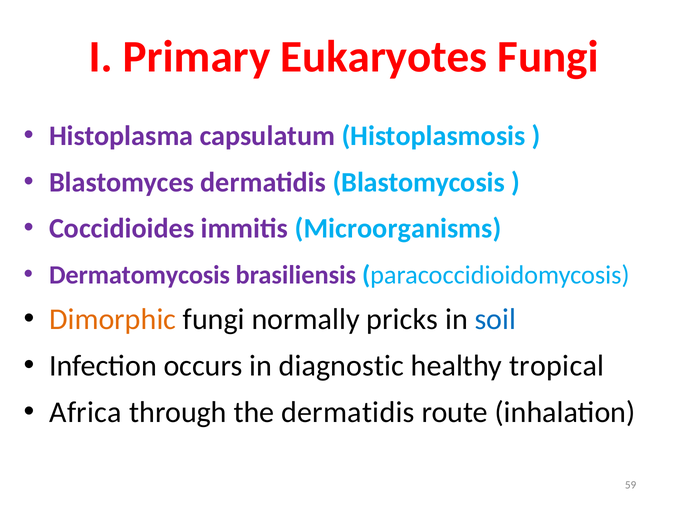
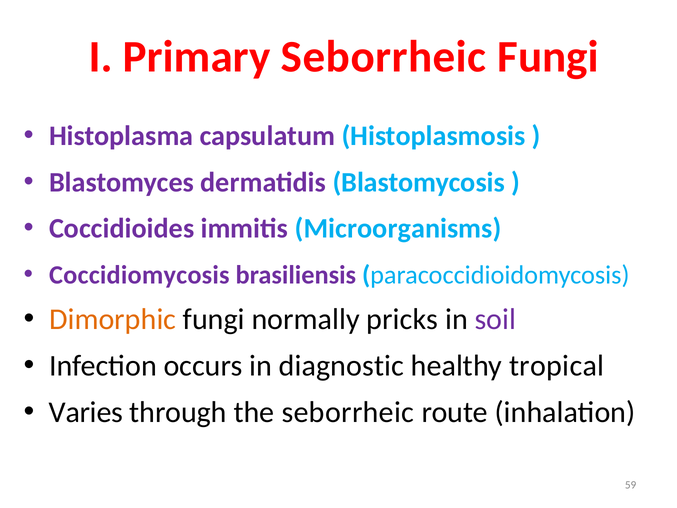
Primary Eukaryotes: Eukaryotes -> Seborrheic
Dermatomycosis: Dermatomycosis -> Coccidiomycosis
soil colour: blue -> purple
Africa: Africa -> Varies
the dermatidis: dermatidis -> seborrheic
